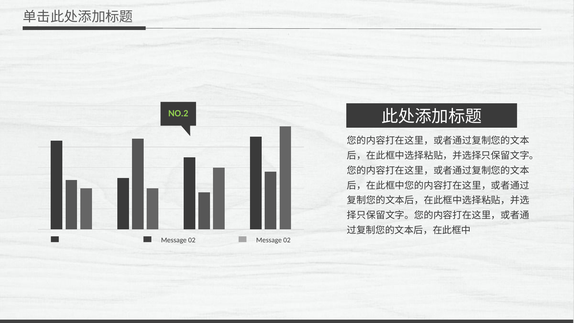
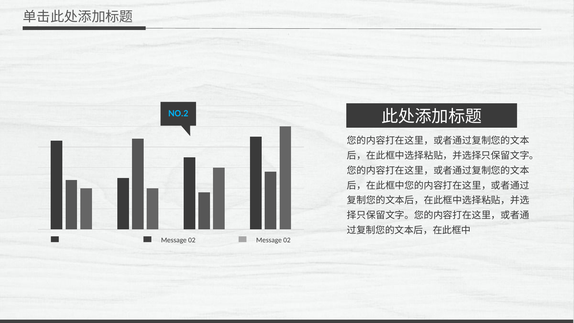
NO.2 colour: light green -> light blue
